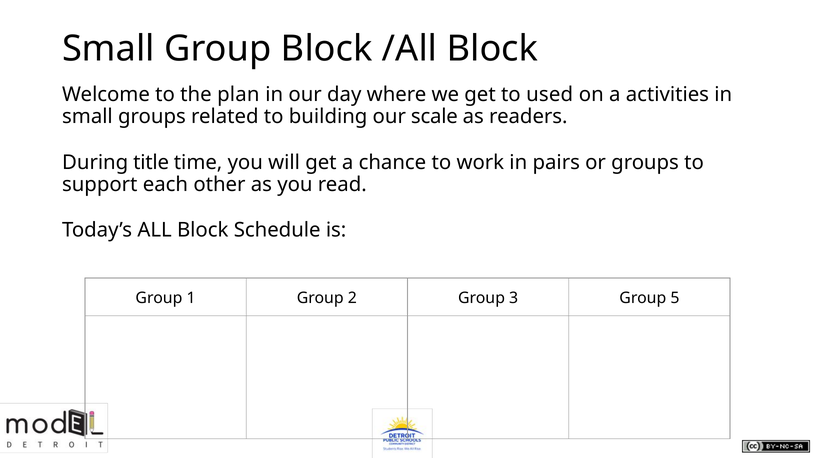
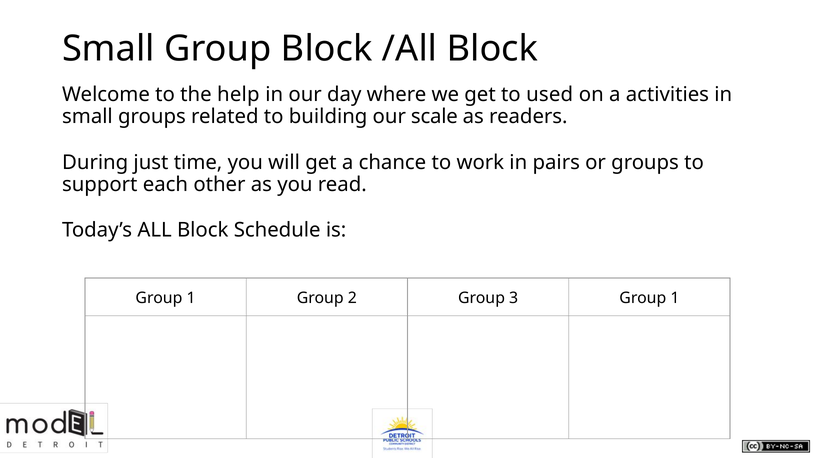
plan: plan -> help
title: title -> just
3 Group 5: 5 -> 1
